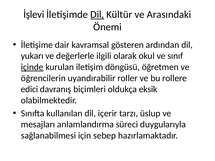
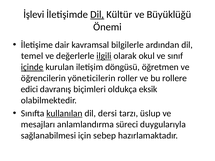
Arasındaki: Arasındaki -> Büyüklüğü
gösteren: gösteren -> bilgilerle
yukarı: yukarı -> temel
ilgili underline: none -> present
uyandırabilir: uyandırabilir -> yöneticilerin
kullanılan underline: none -> present
içerir: içerir -> dersi
